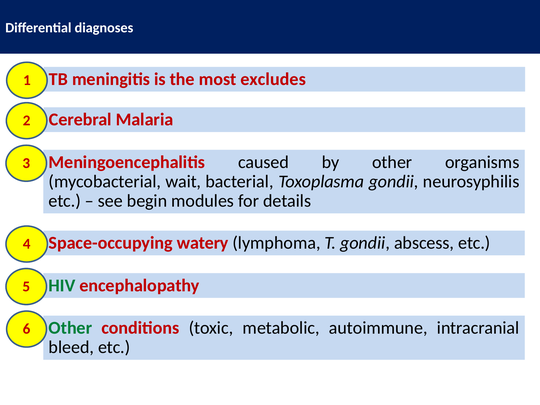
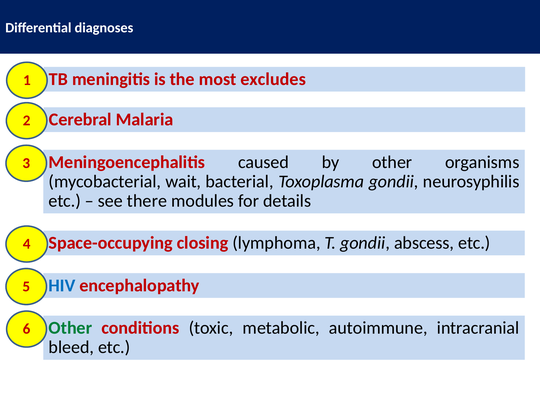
begin: begin -> there
watery: watery -> closing
HIV colour: green -> blue
